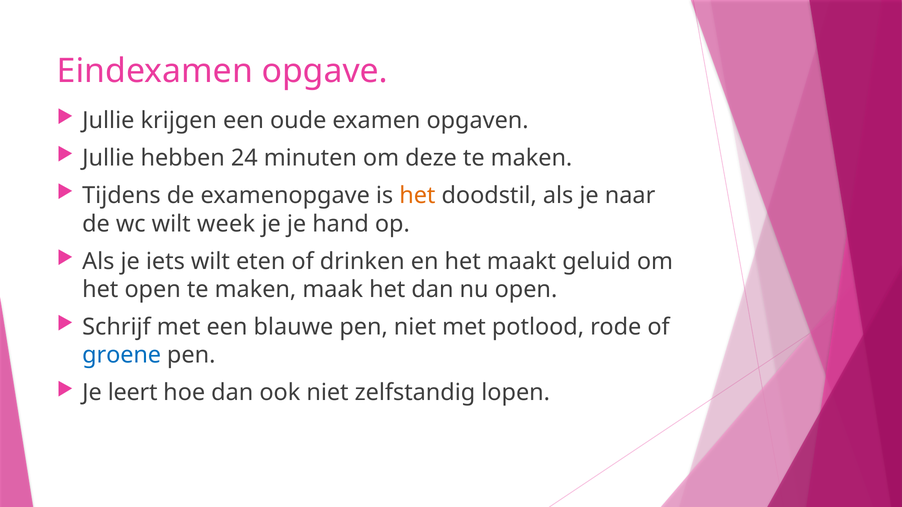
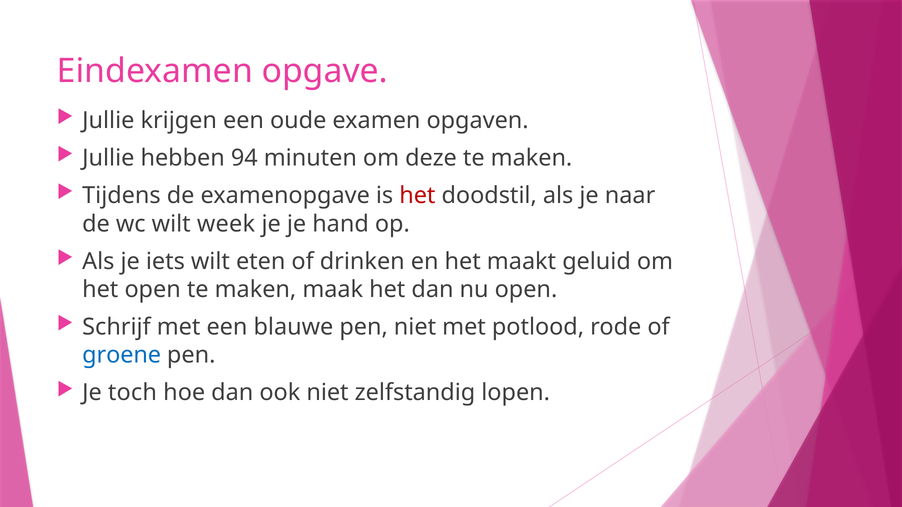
24: 24 -> 94
het at (417, 196) colour: orange -> red
leert: leert -> toch
